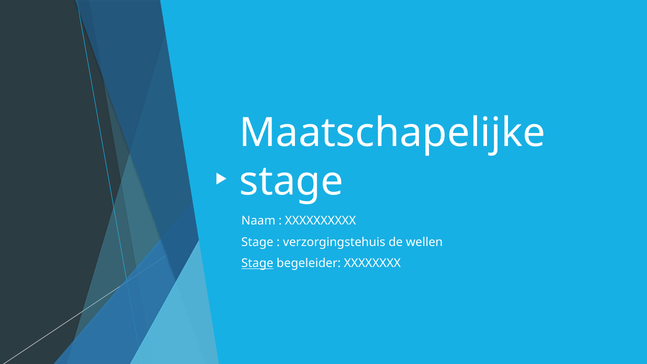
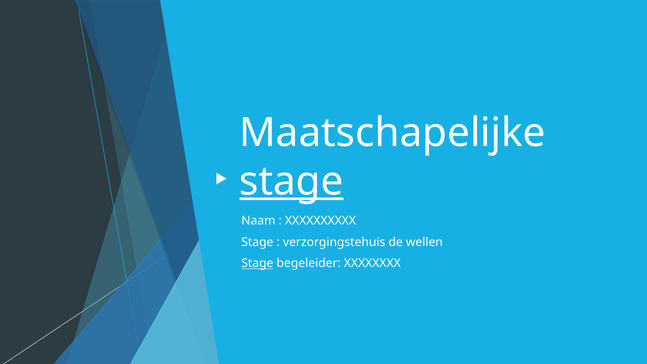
stage at (291, 182) underline: none -> present
